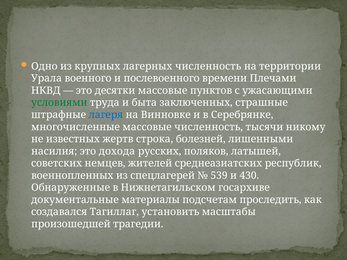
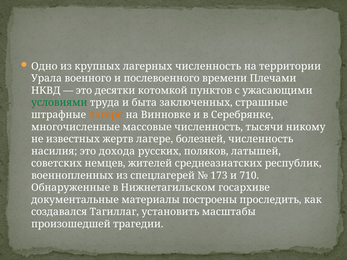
десятки массовые: массовые -> котомкой
лагеря colour: blue -> orange
строка: строка -> лагере
болезней лишенными: лишенными -> численность
539: 539 -> 173
430: 430 -> 710
подсчетам: подсчетам -> построены
